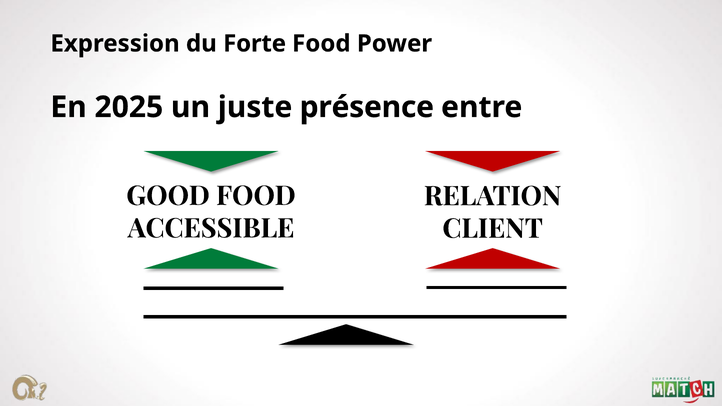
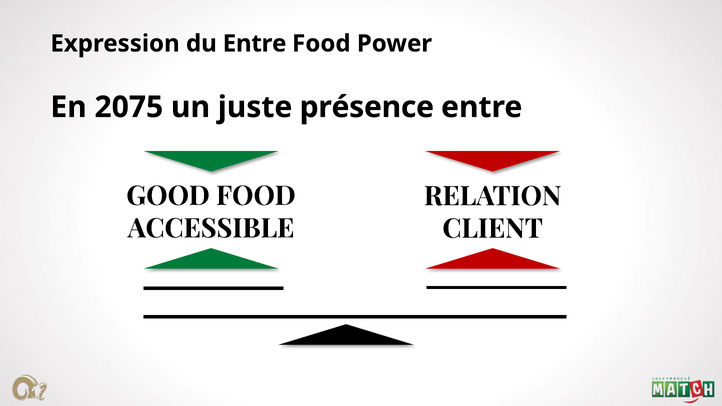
du Forte: Forte -> Entre
2025: 2025 -> 2075
